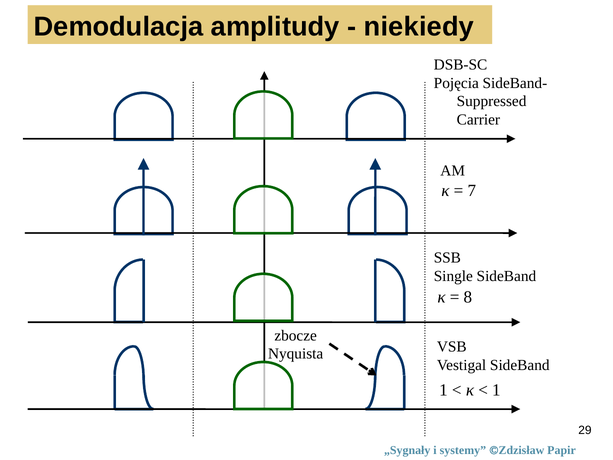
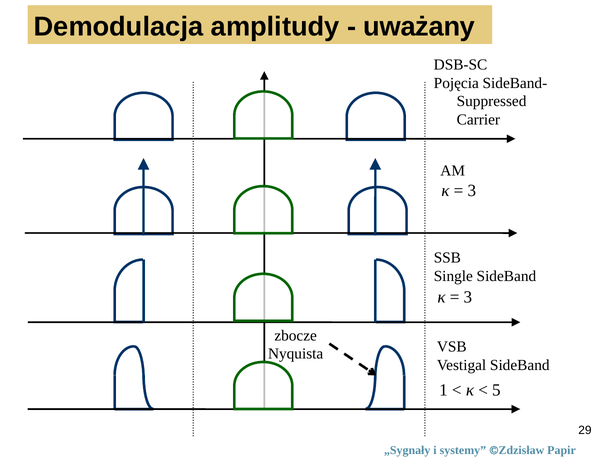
niekiedy: niekiedy -> uważany
7 at (472, 190): 7 -> 3
8 at (468, 297): 8 -> 3
1 at (496, 390): 1 -> 5
